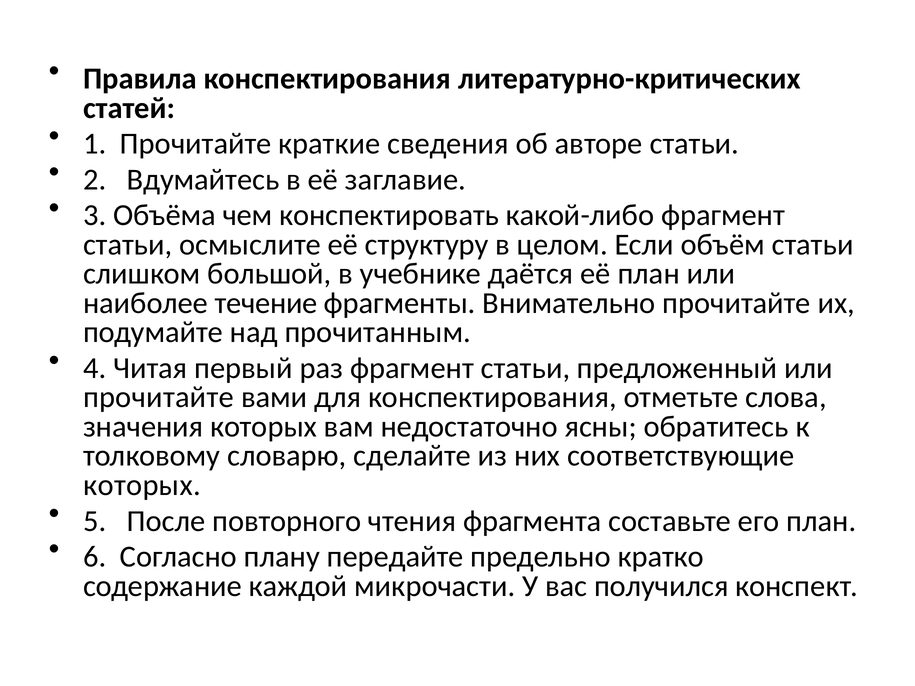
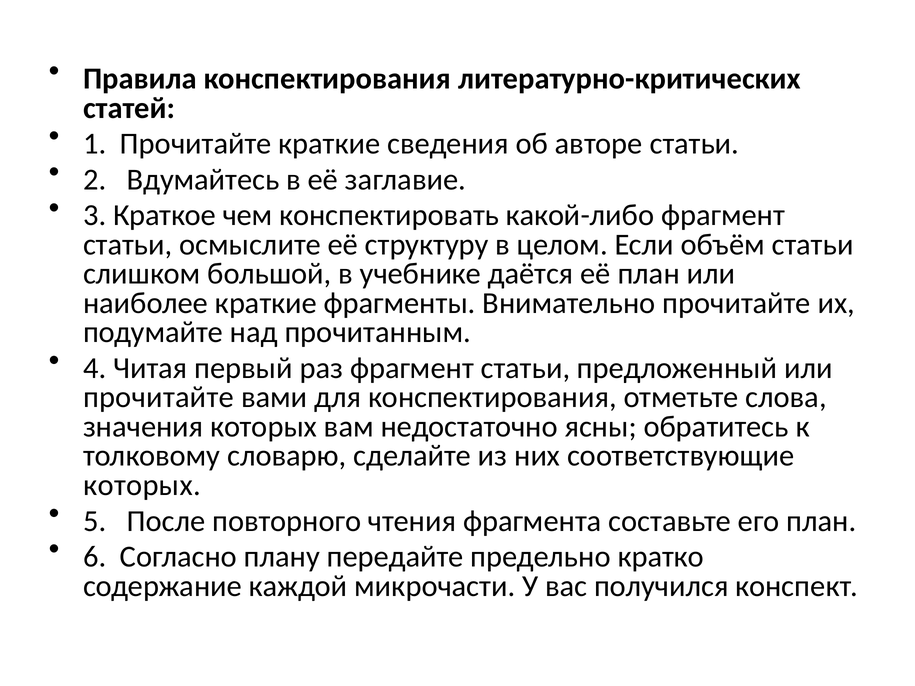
Объёма: Объёма -> Краткое
наиболее течение: течение -> краткие
